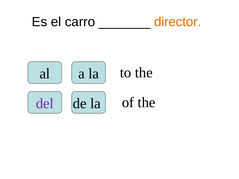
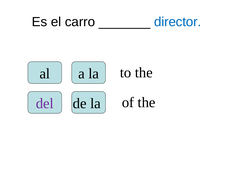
director colour: orange -> blue
